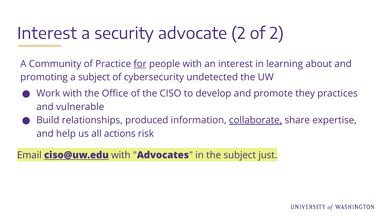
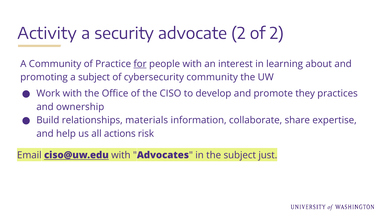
Interest at (47, 34): Interest -> Activity
cybersecurity undetected: undetected -> community
vulnerable: vulnerable -> ownership
produced: produced -> materials
collaborate underline: present -> none
